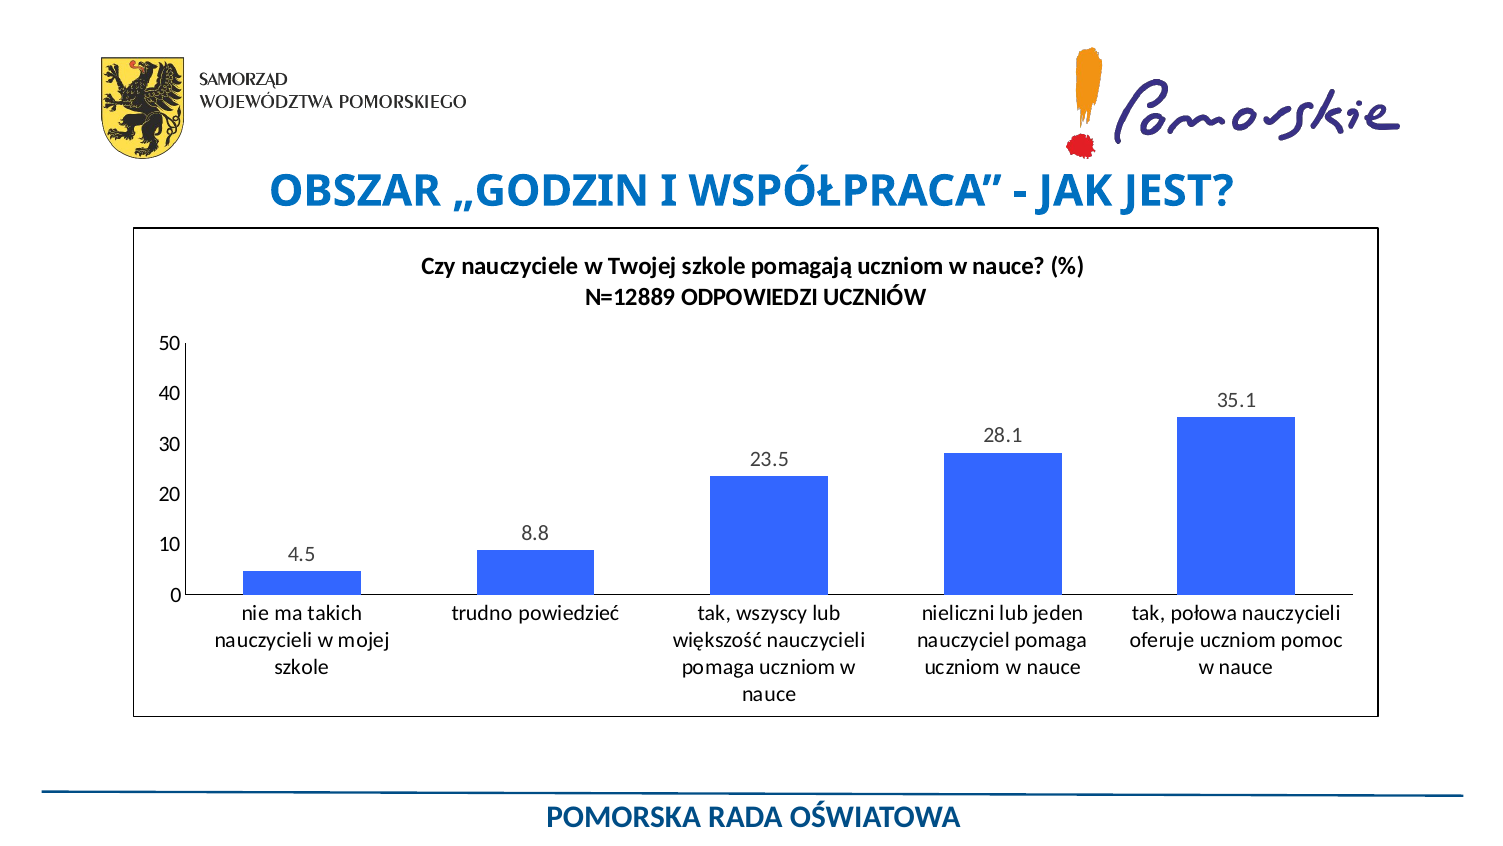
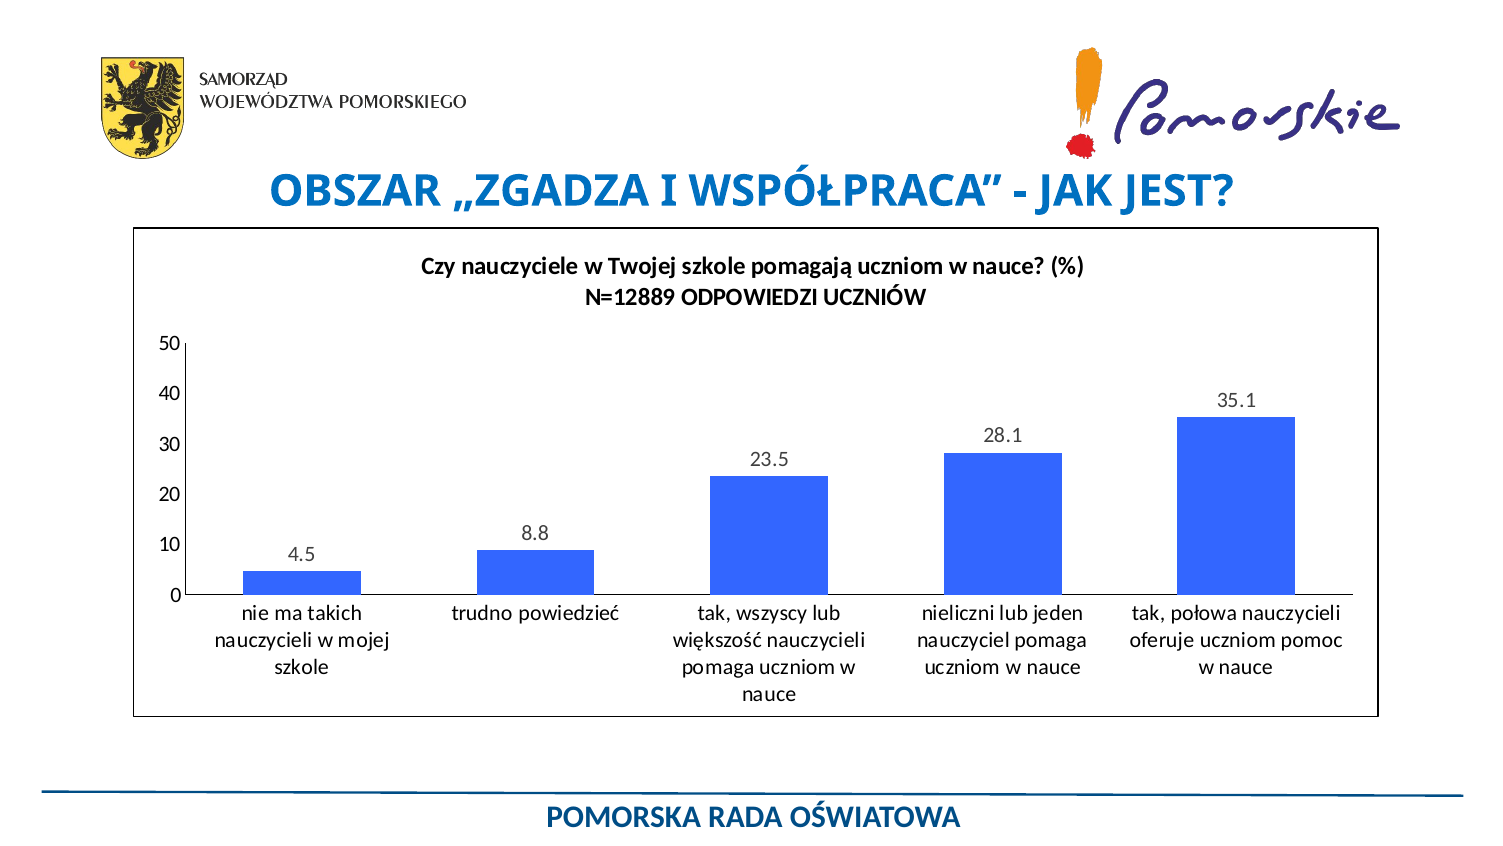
„GODZIN: „GODZIN -> „ZGADZA
